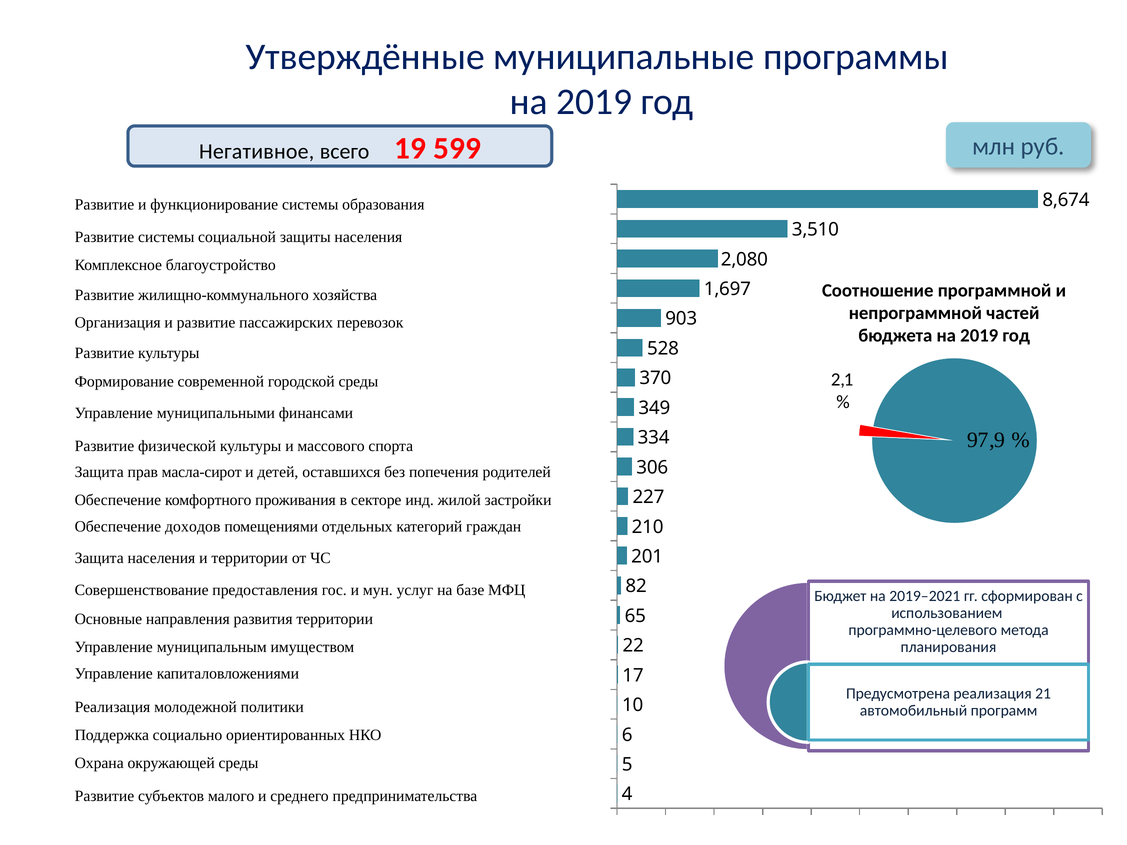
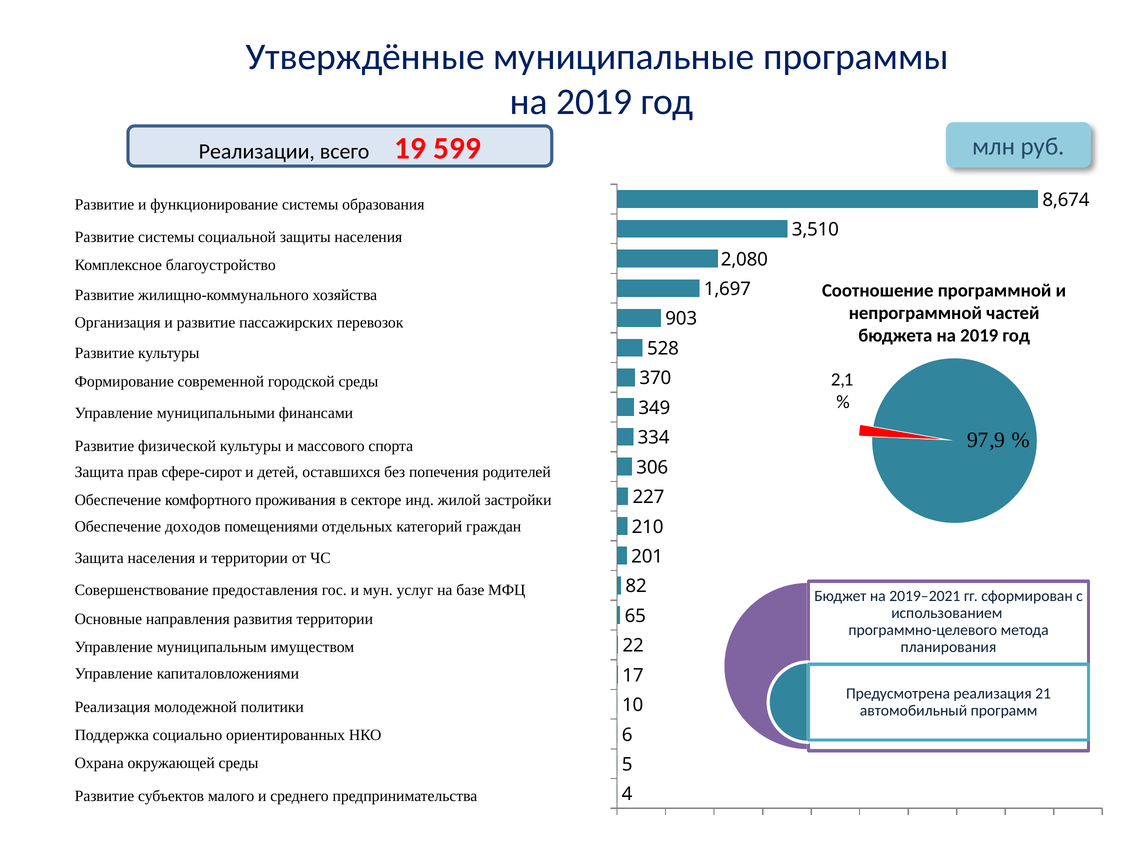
Негативное: Негативное -> Реализации
масла-сирот: масла-сирот -> сфере-сирот
